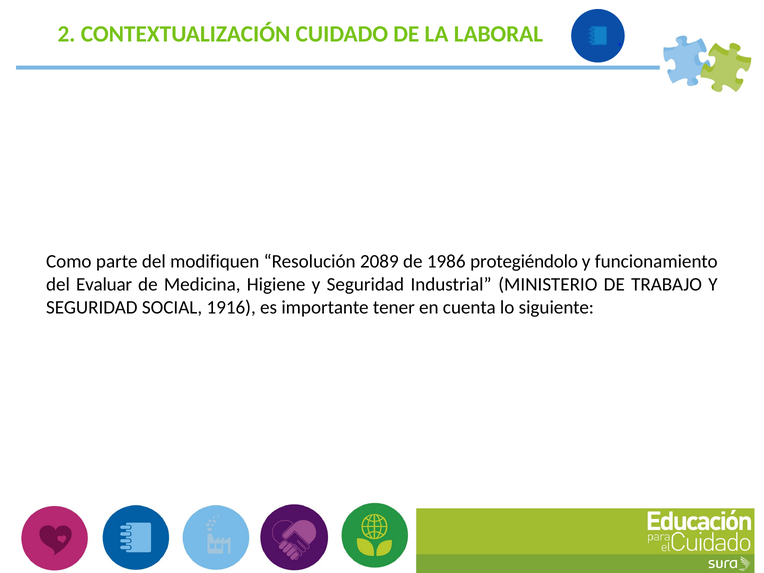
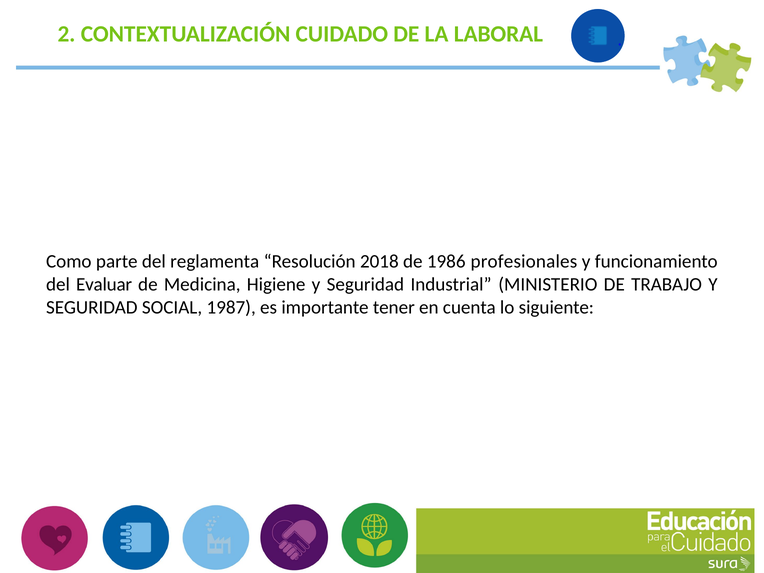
modifiquen: modifiquen -> reglamenta
2089: 2089 -> 2018
protegiéndolo: protegiéndolo -> profesionales
1916: 1916 -> 1987
